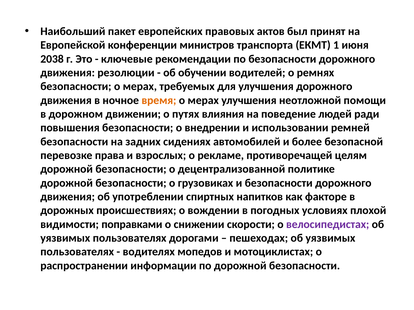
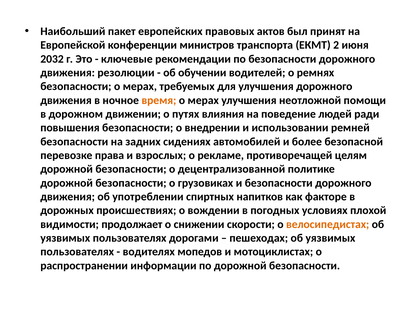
1: 1 -> 2
2038: 2038 -> 2032
поправками: поправками -> продолжает
велосипедистах colour: purple -> orange
